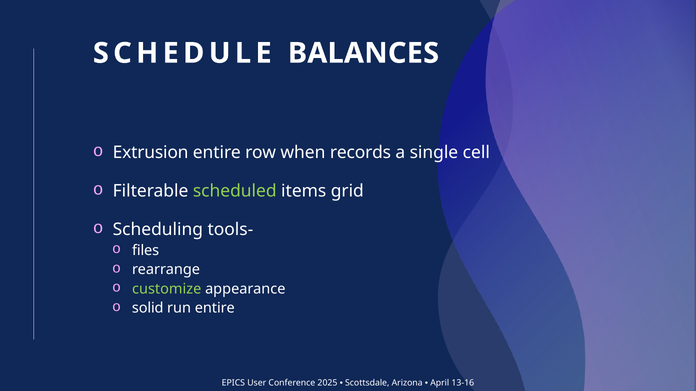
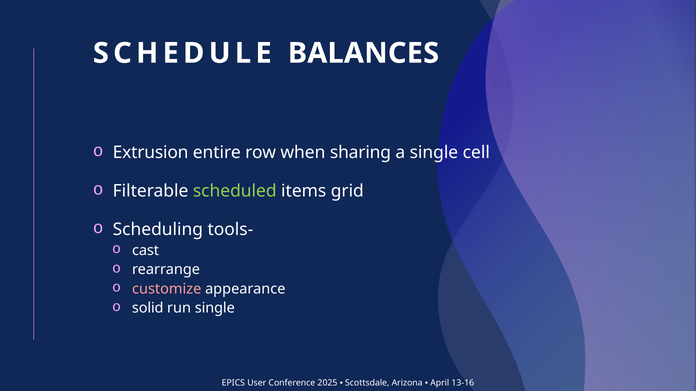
records: records -> sharing
files: files -> cast
customize colour: light green -> pink
run entire: entire -> single
